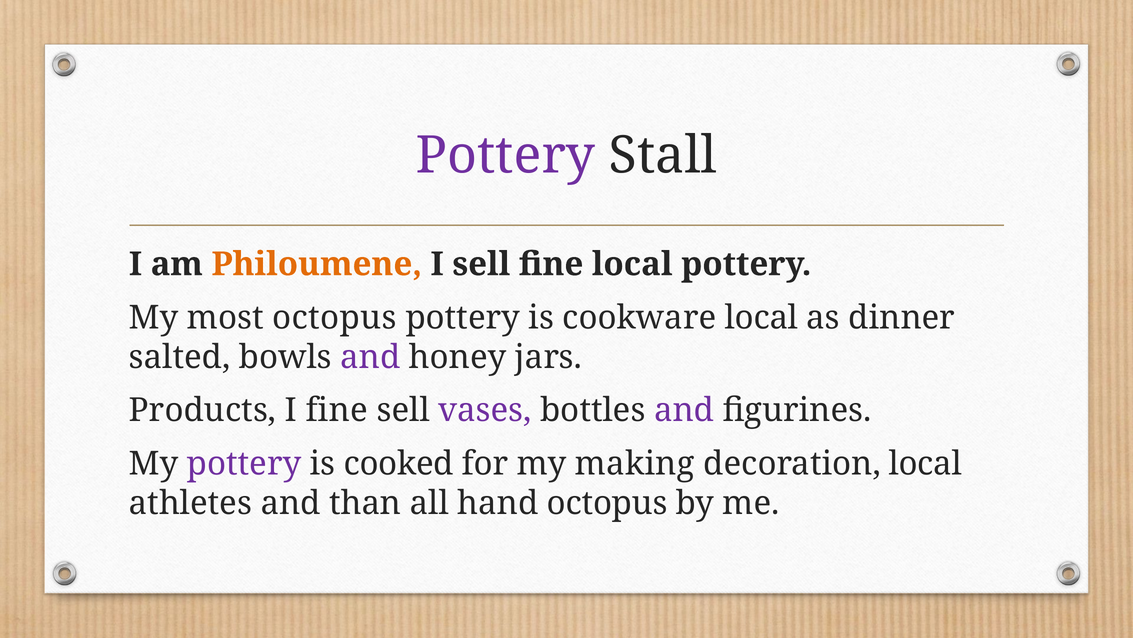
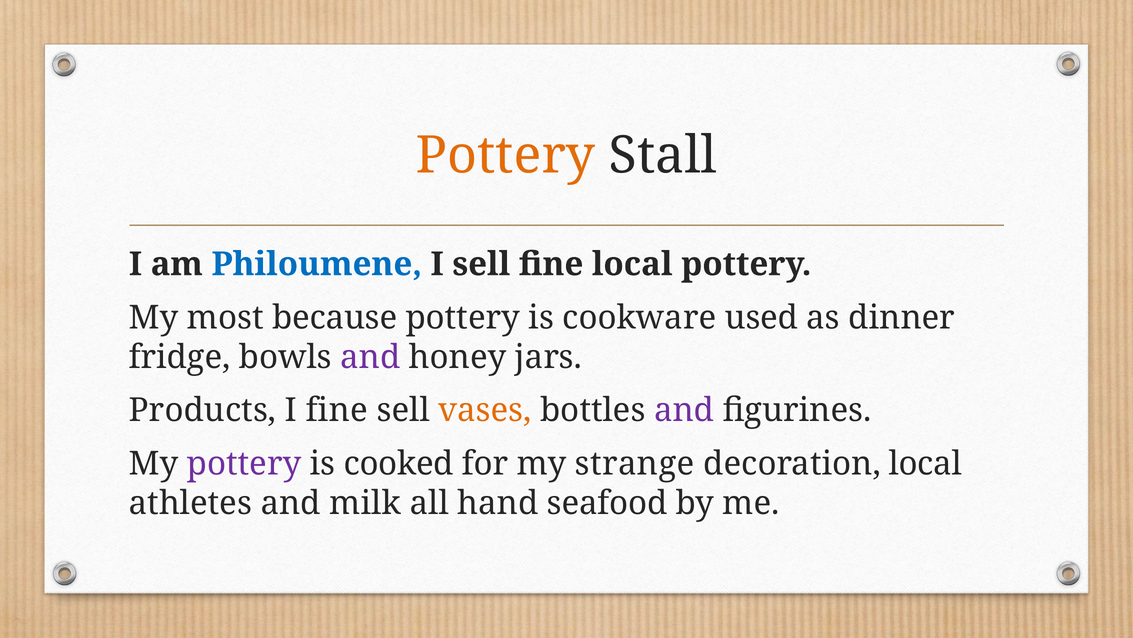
Pottery at (506, 155) colour: purple -> orange
Philoumene colour: orange -> blue
most octopus: octopus -> because
cookware local: local -> used
salted: salted -> fridge
vases colour: purple -> orange
making: making -> strange
than: than -> milk
hand octopus: octopus -> seafood
